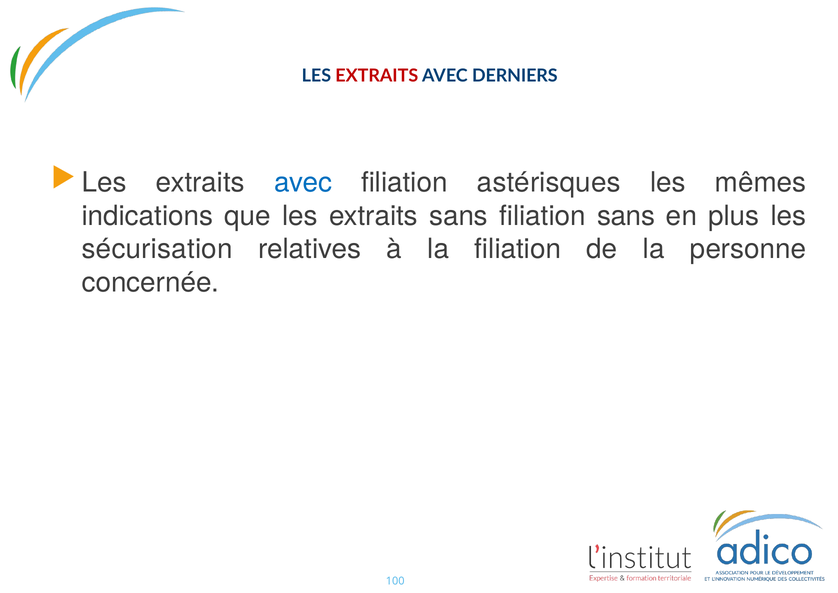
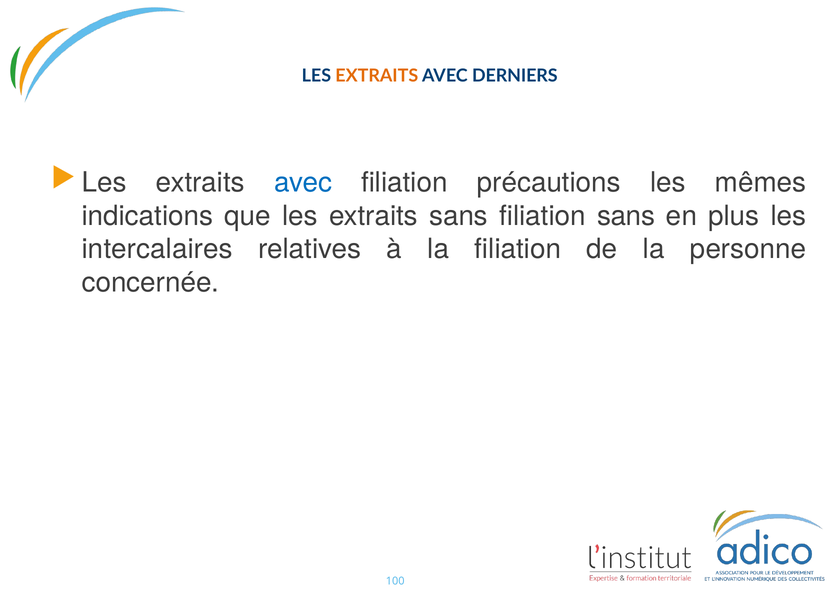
EXTRAITS at (377, 76) colour: red -> orange
astérisques: astérisques -> précautions
sécurisation: sécurisation -> intercalaires
